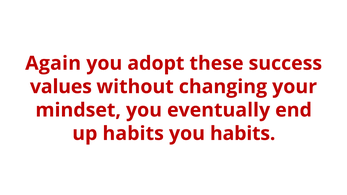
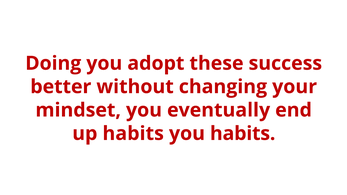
Again: Again -> Doing
values: values -> better
